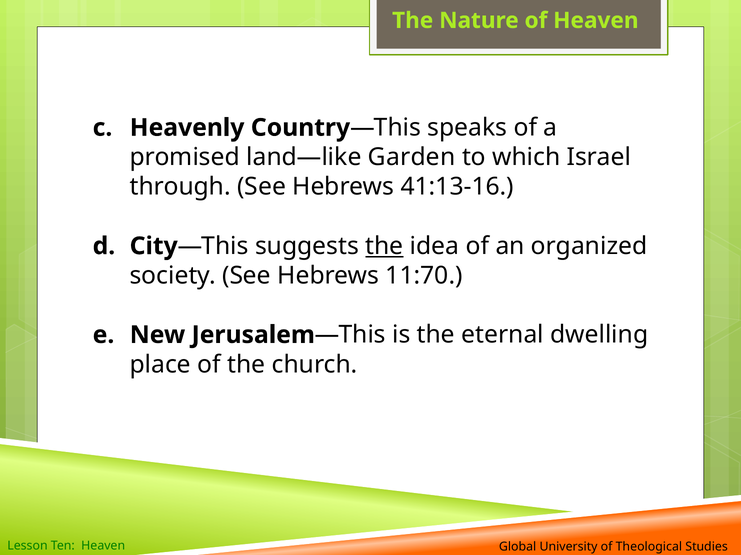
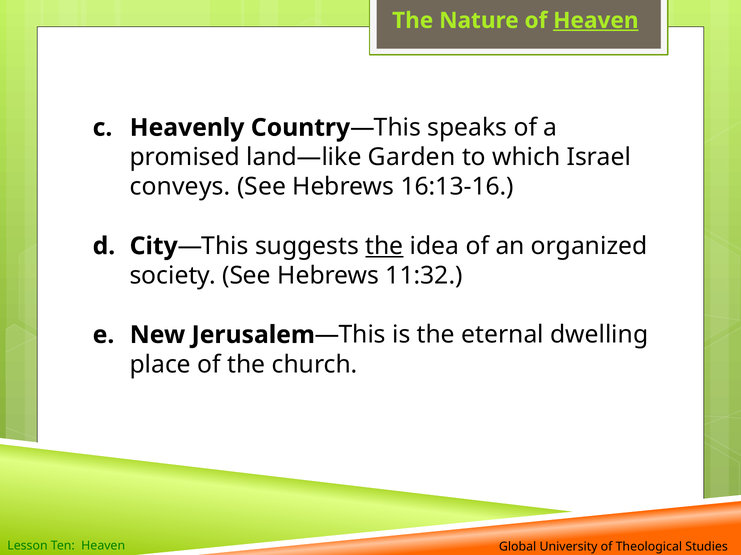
Heaven at (596, 21) underline: none -> present
through: through -> conveys
41:13-16: 41:13-16 -> 16:13-16
11:70: 11:70 -> 11:32
